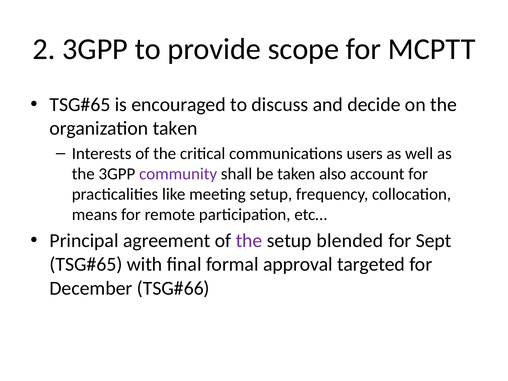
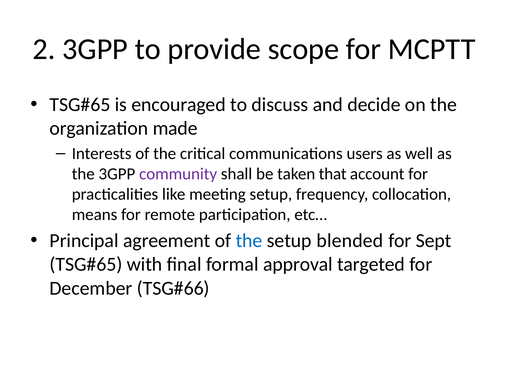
organization taken: taken -> made
also: also -> that
the at (249, 241) colour: purple -> blue
